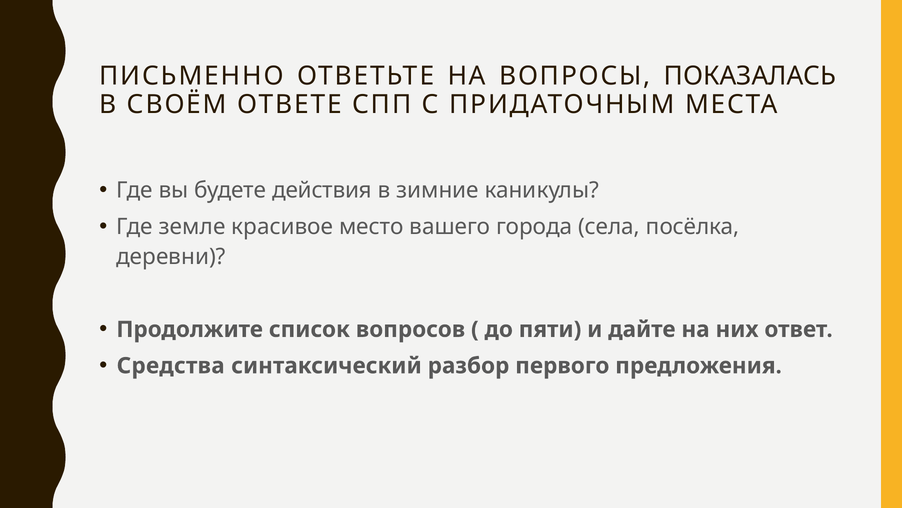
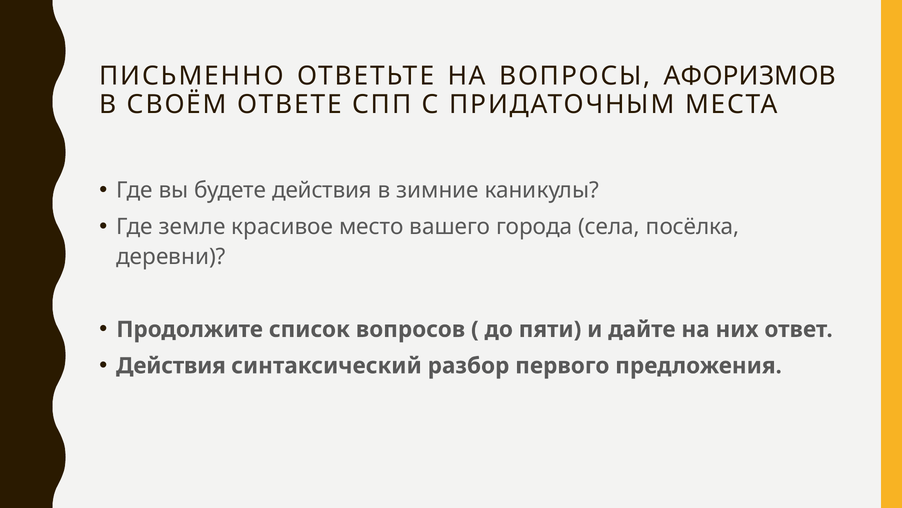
ПОКАЗАЛАСЬ: ПОКАЗАЛАСЬ -> АФОРИЗМОВ
Средства at (171, 365): Средства -> Действия
